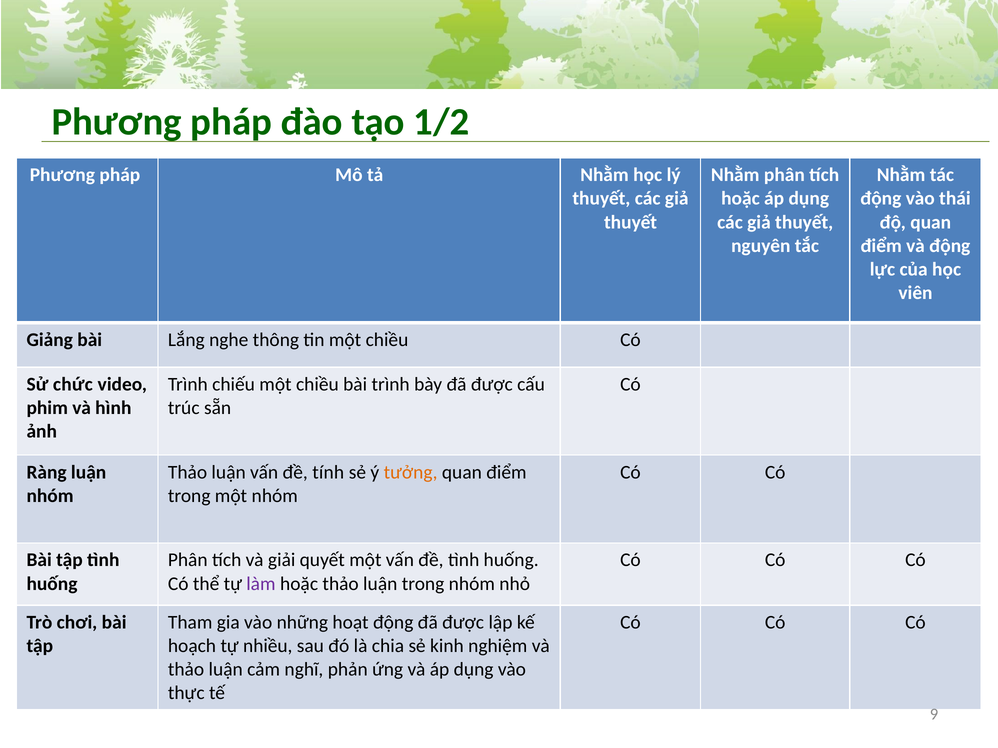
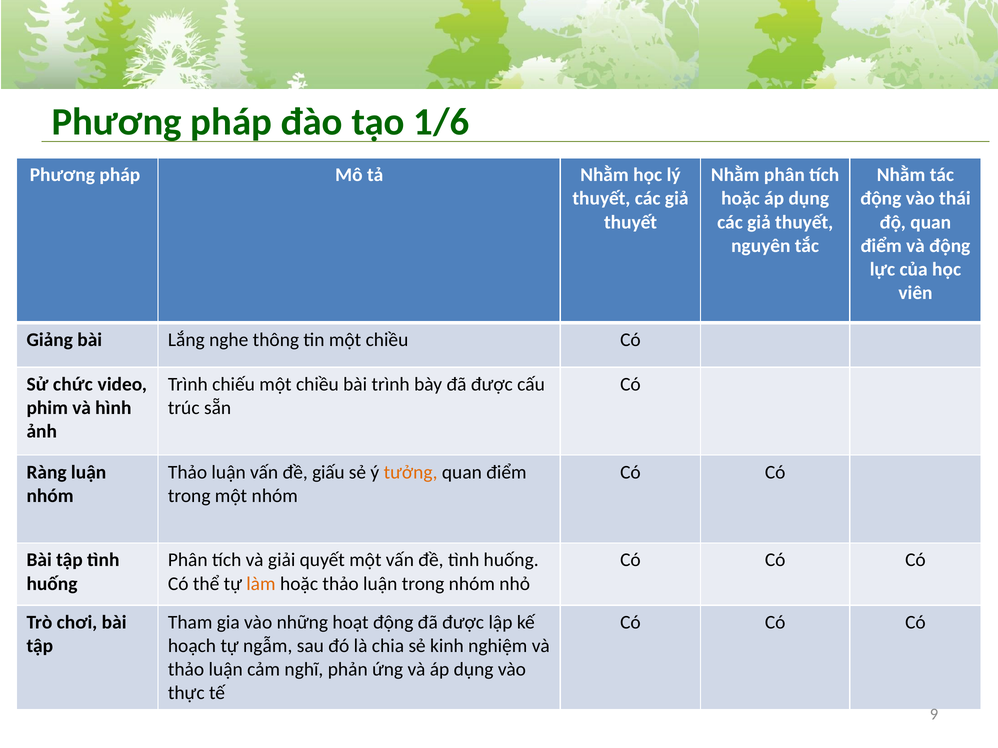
1/2: 1/2 -> 1/6
tính: tính -> giấu
làm colour: purple -> orange
nhiều: nhiều -> ngẫm
